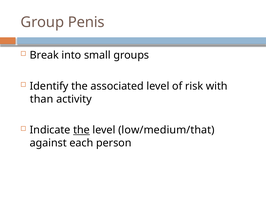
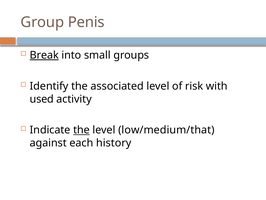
Break underline: none -> present
than: than -> used
person: person -> history
